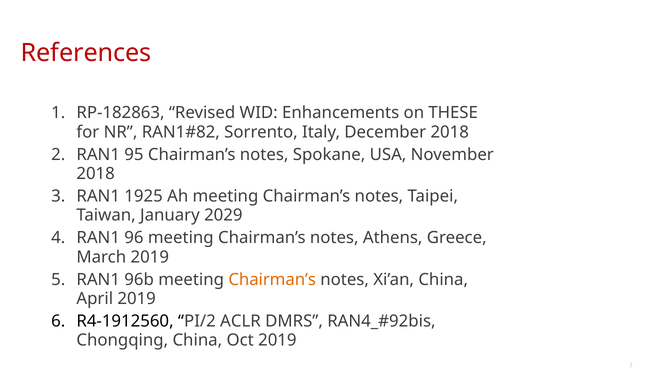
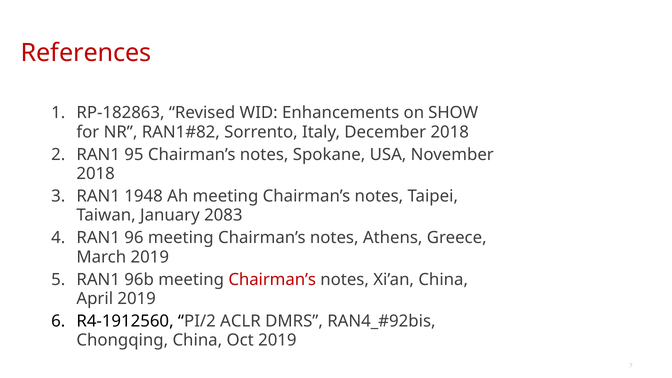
THESE: THESE -> SHOW
1925: 1925 -> 1948
2029: 2029 -> 2083
Chairman’s at (272, 280) colour: orange -> red
